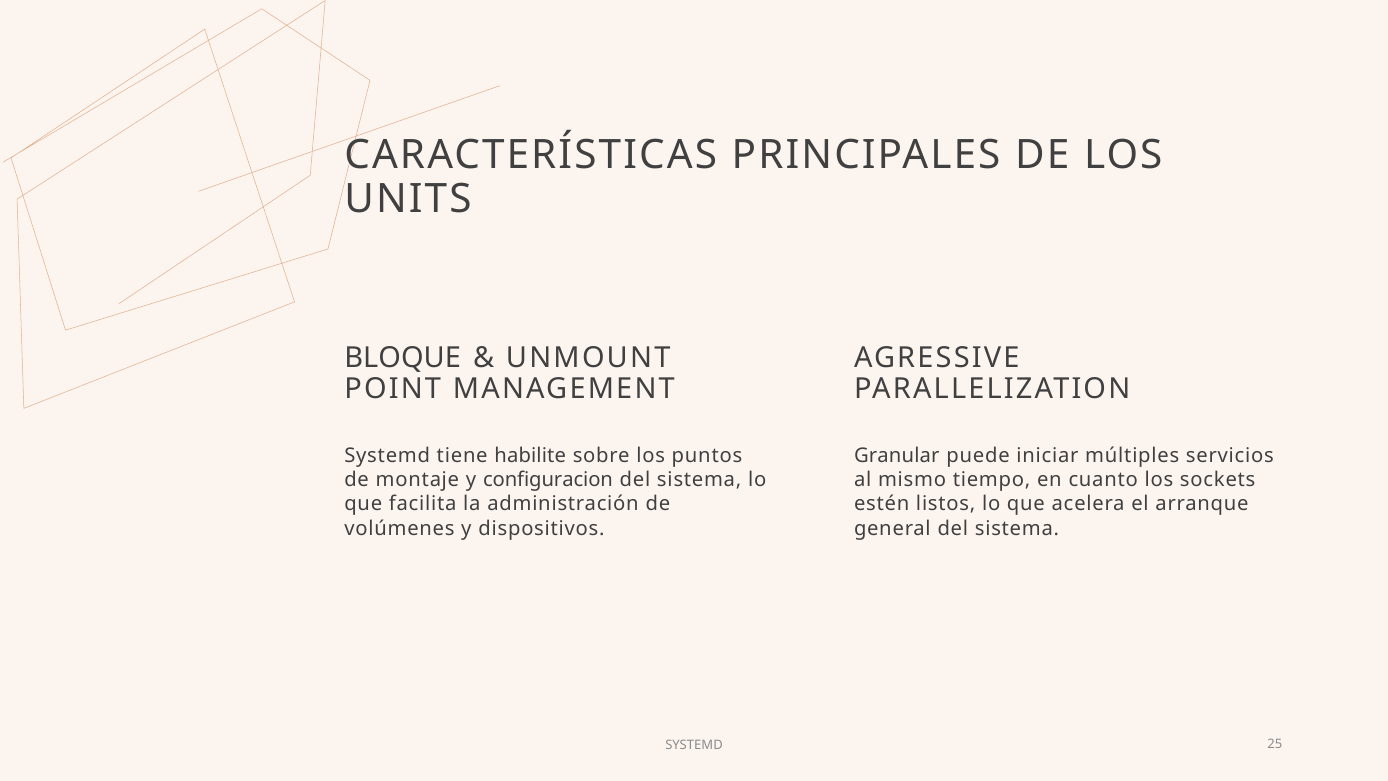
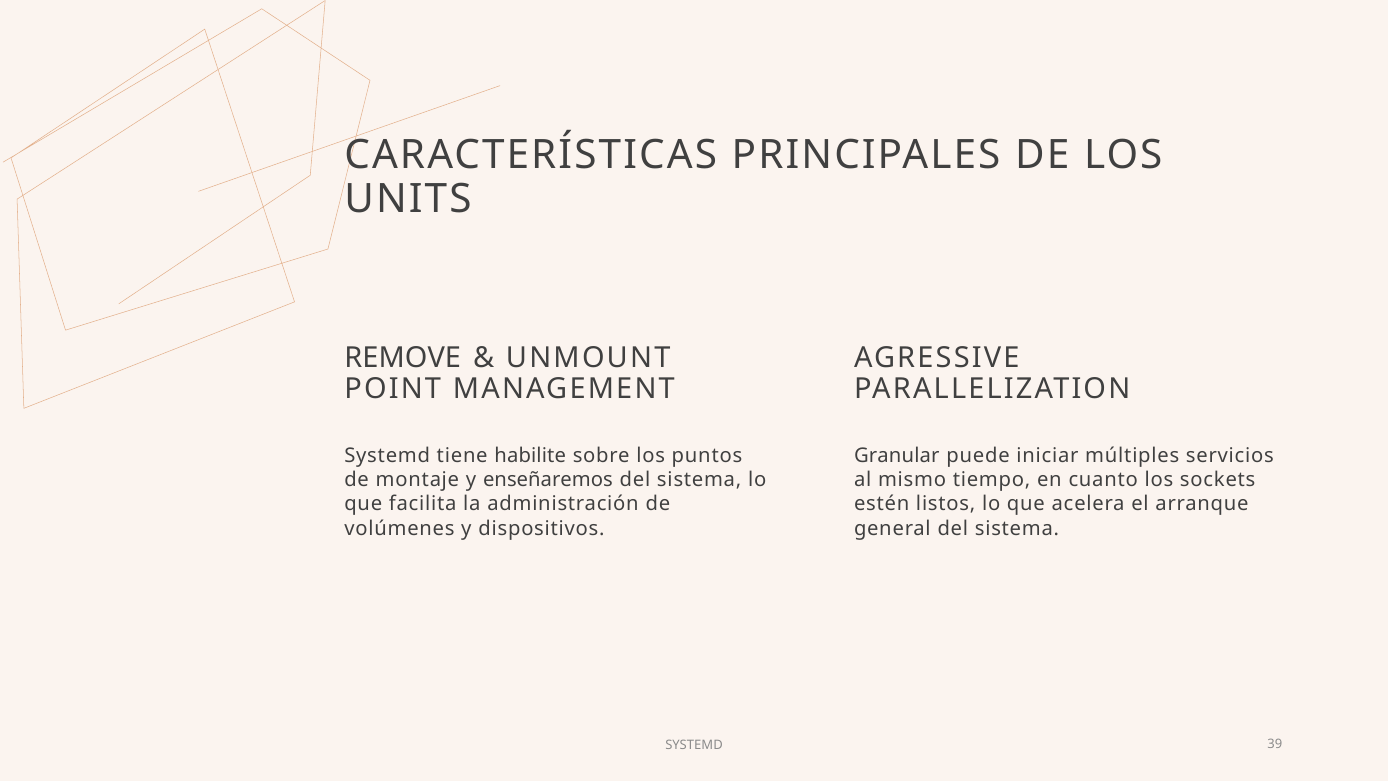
BLOQUE: BLOQUE -> REMOVE
configuracion: configuracion -> enseñaremos
25: 25 -> 39
